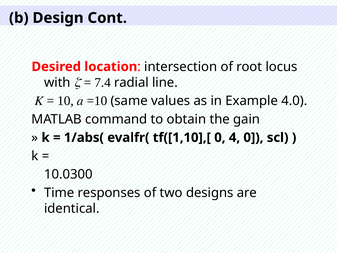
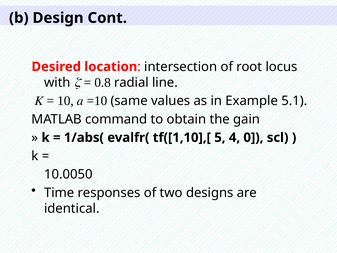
7.4: 7.4 -> 0.8
4.0: 4.0 -> 5.1
tf([1,10],[ 0: 0 -> 5
10.0300: 10.0300 -> 10.0050
